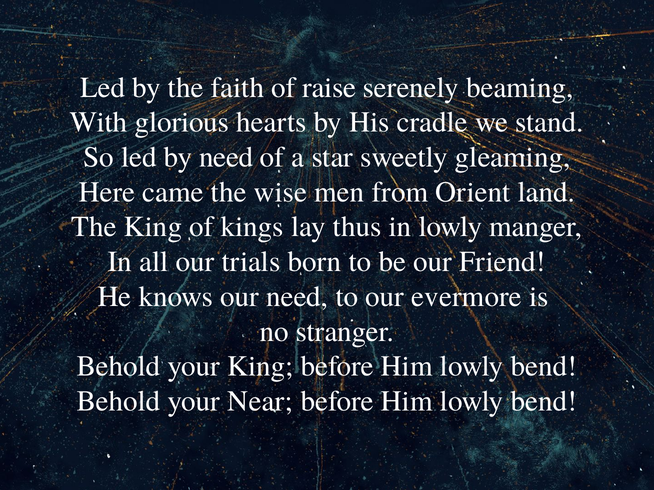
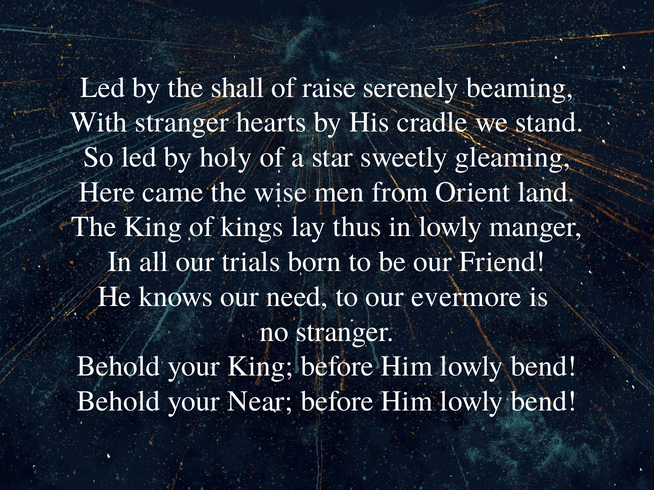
faith: faith -> shall
With glorious: glorious -> stranger
by need: need -> holy
